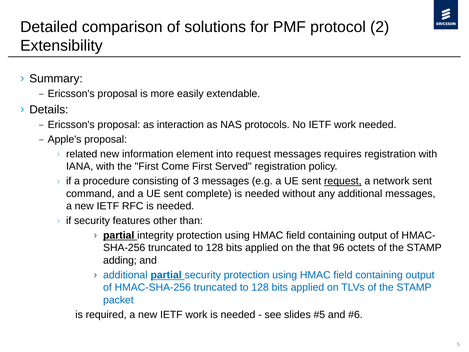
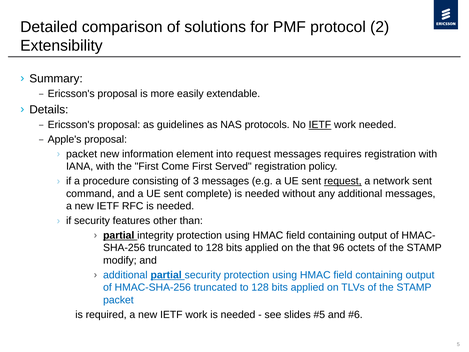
interaction: interaction -> guidelines
IETF at (320, 125) underline: none -> present
related at (82, 154): related -> packet
adding: adding -> modify
